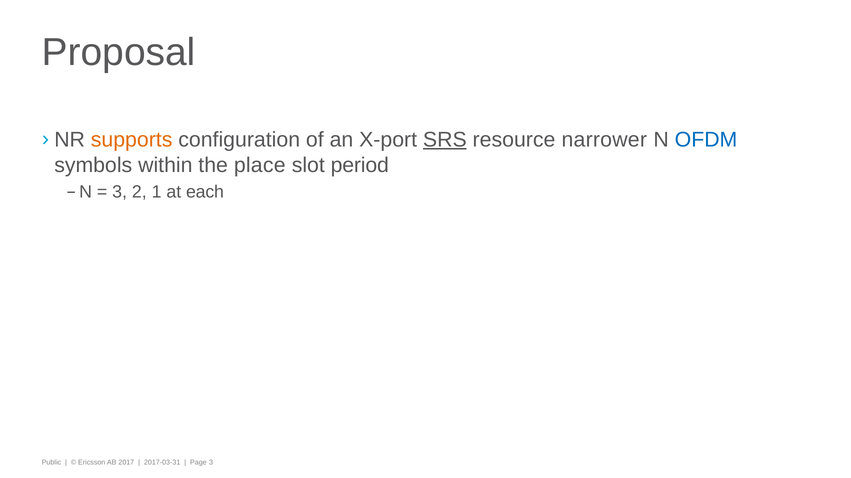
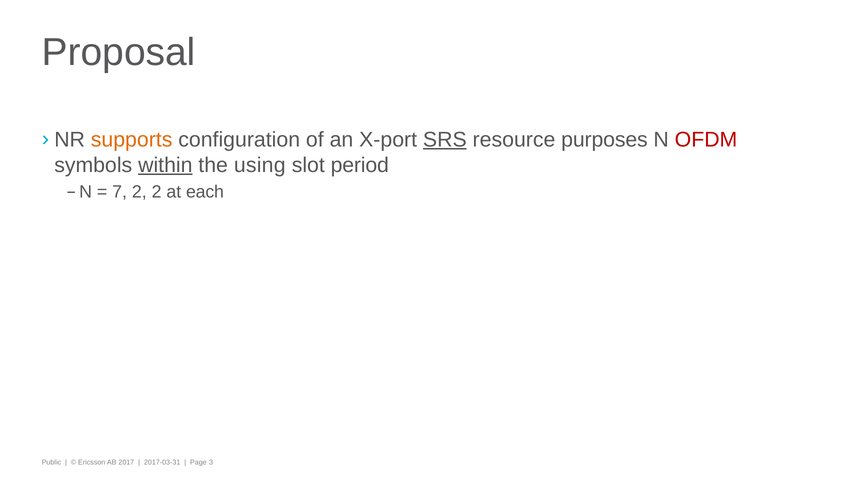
narrower: narrower -> purposes
OFDM colour: blue -> red
within underline: none -> present
place: place -> using
3 at (120, 192): 3 -> 7
2 1: 1 -> 2
